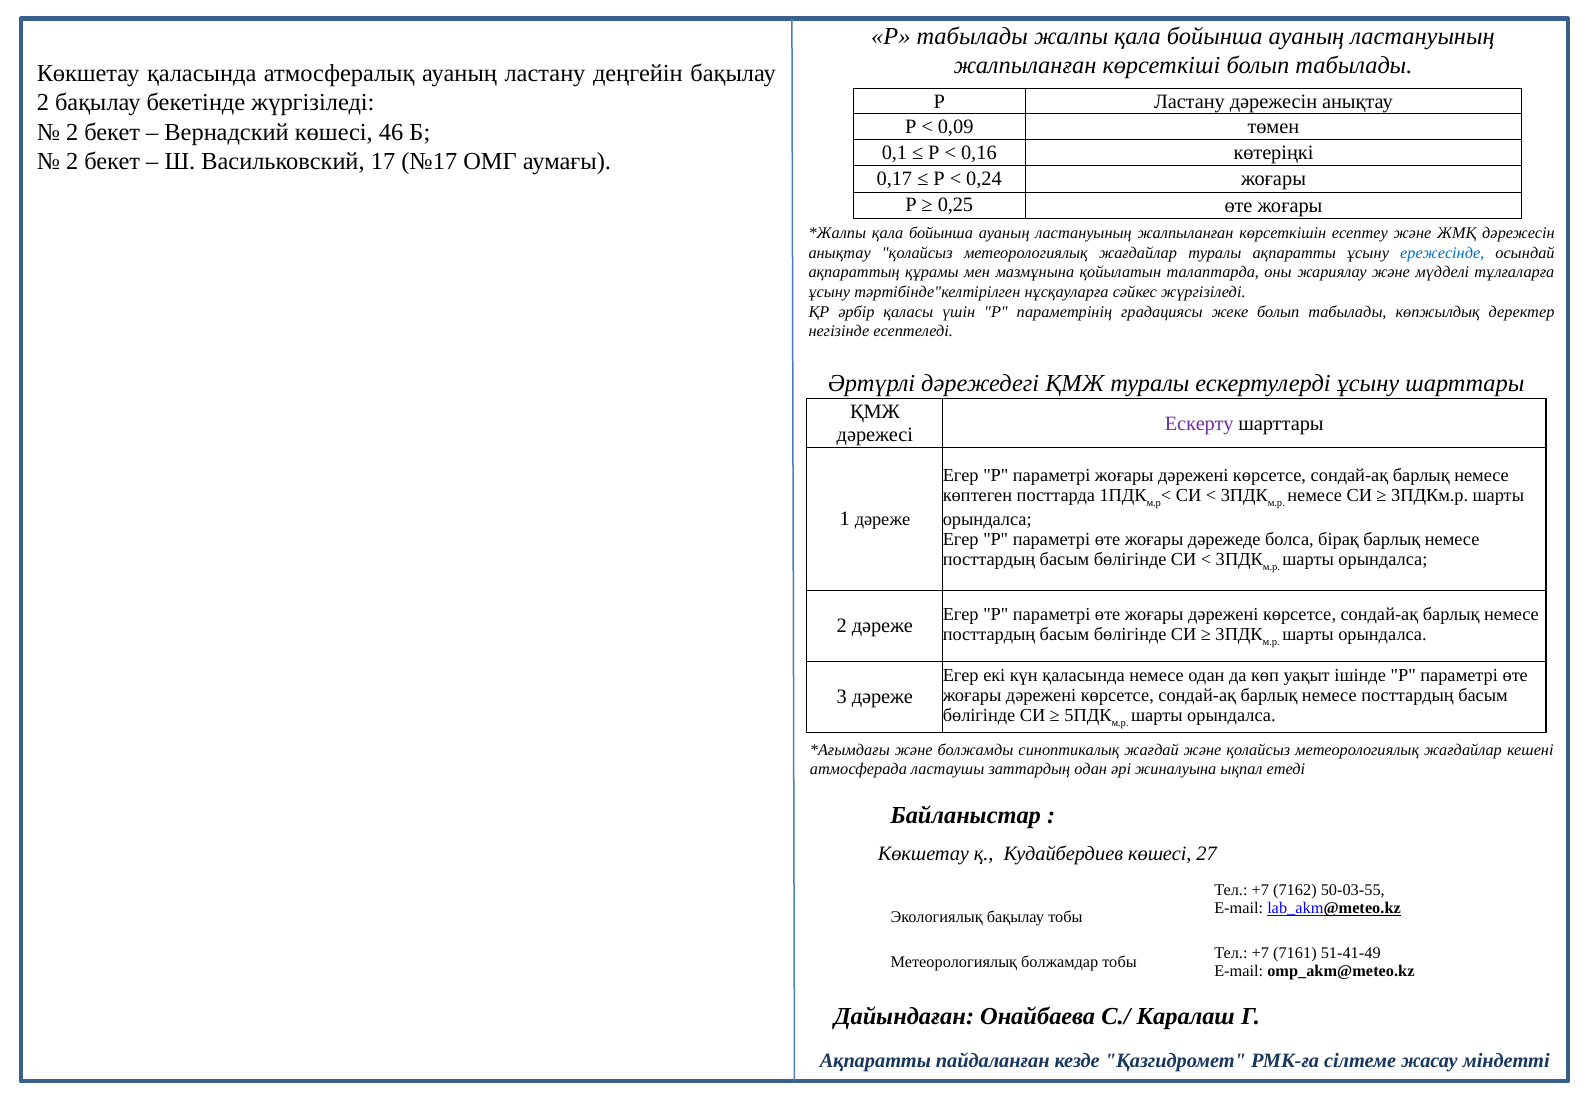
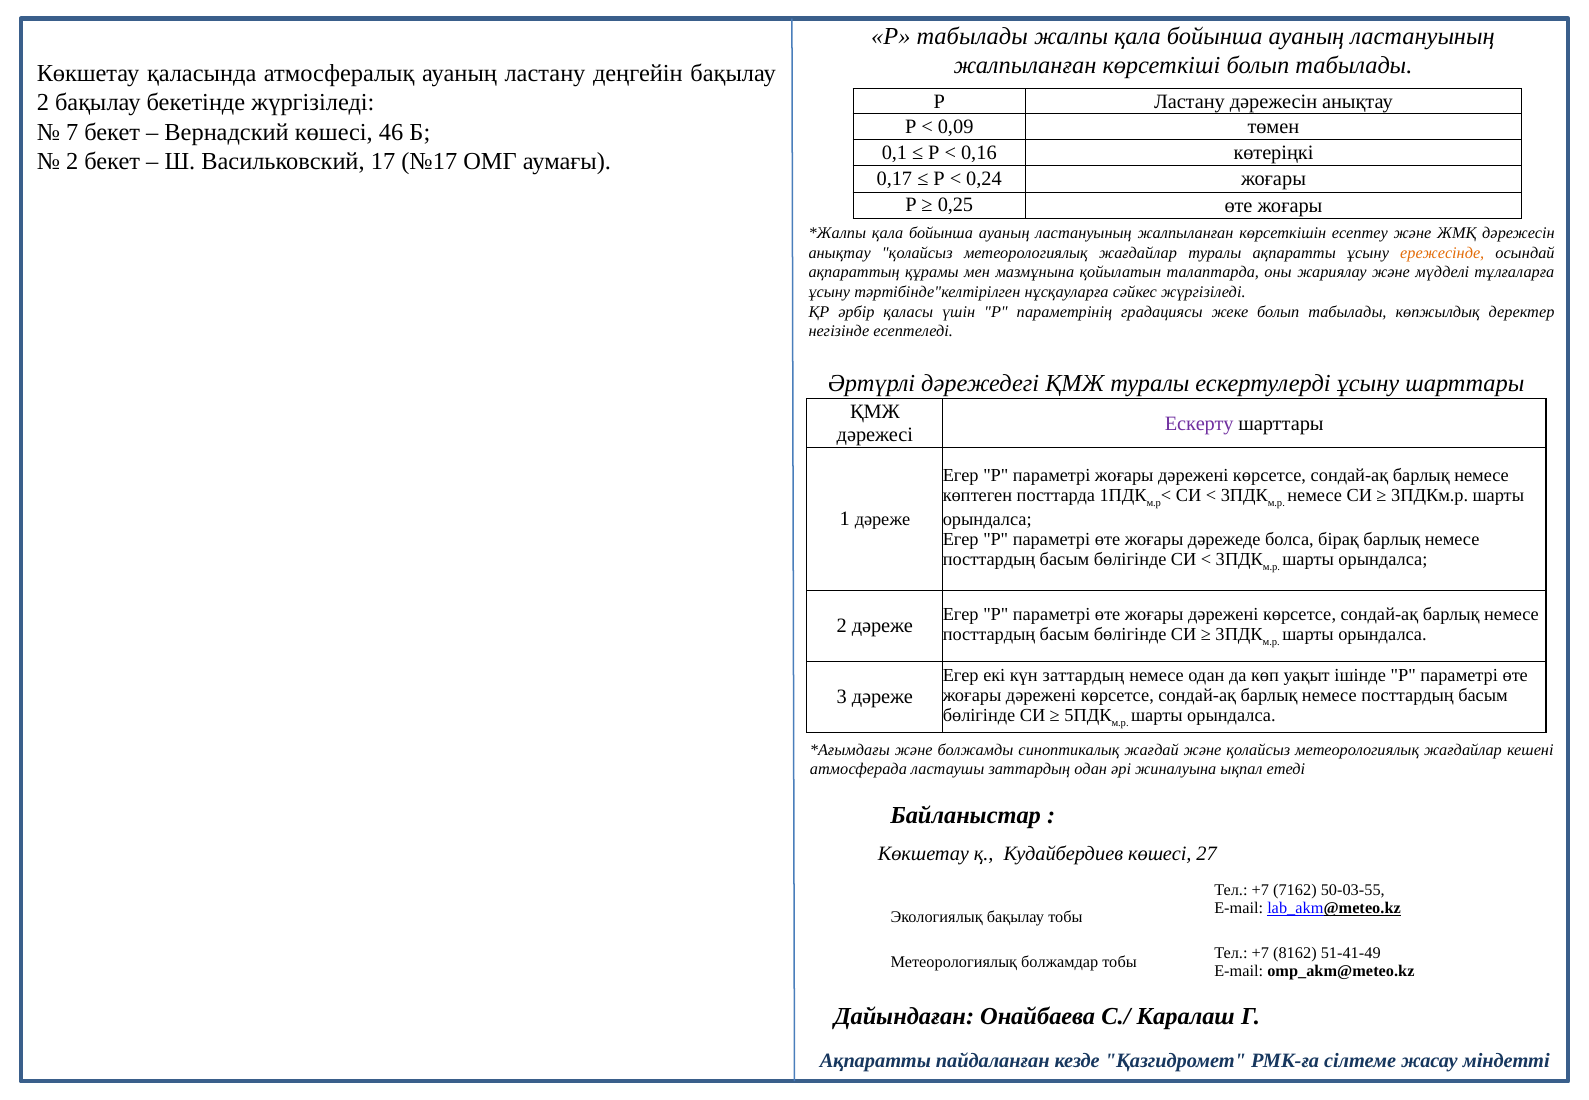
2 at (72, 132): 2 -> 7
ережесінде colour: blue -> orange
күн қаласында: қаласында -> заттардың
7161: 7161 -> 8162
